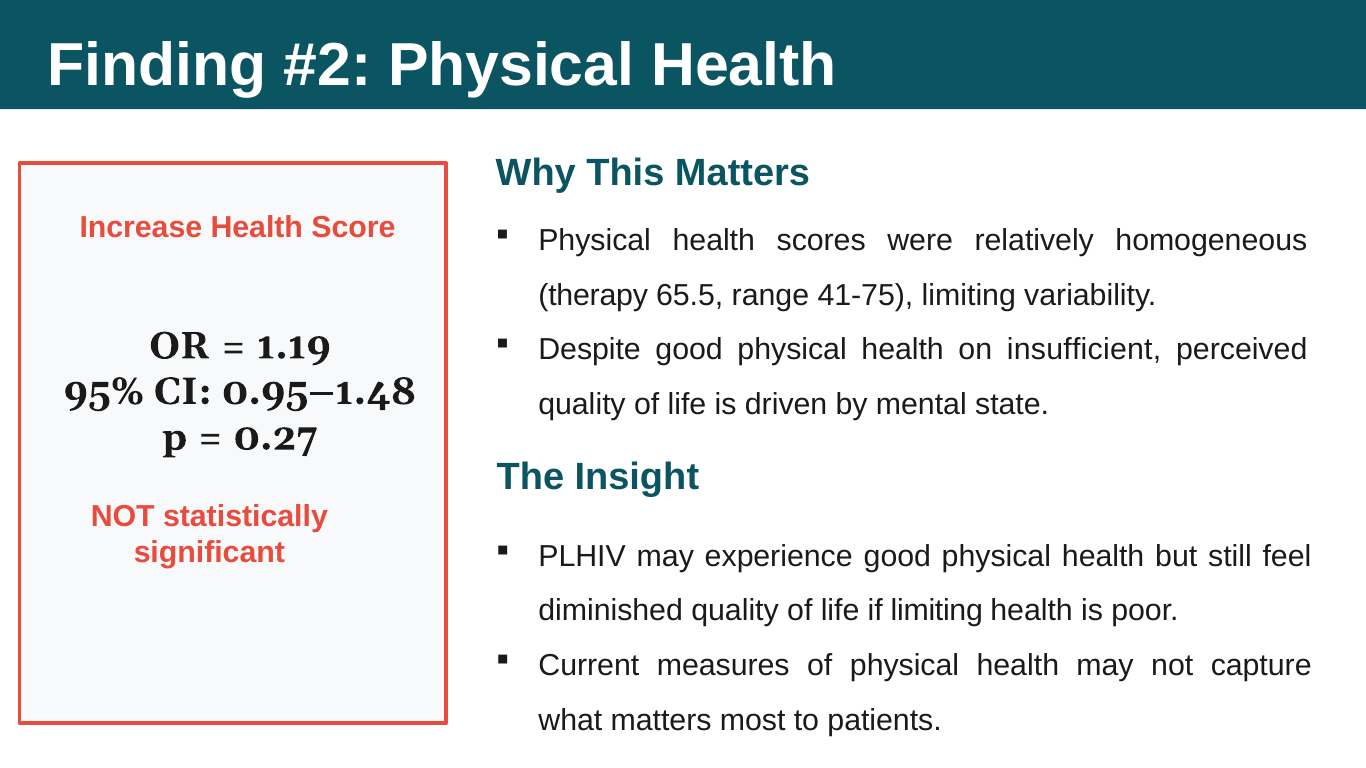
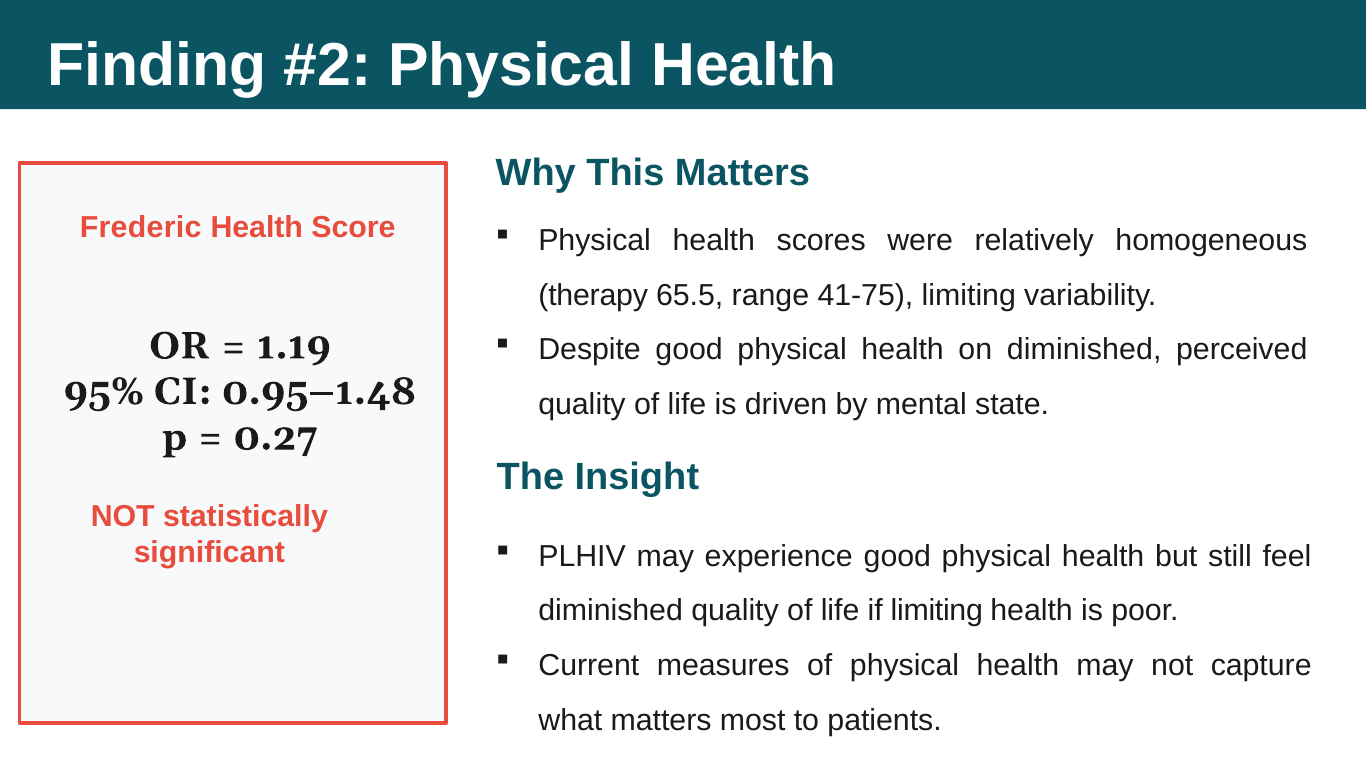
Increase: Increase -> Frederic
on insufficient: insufficient -> diminished
